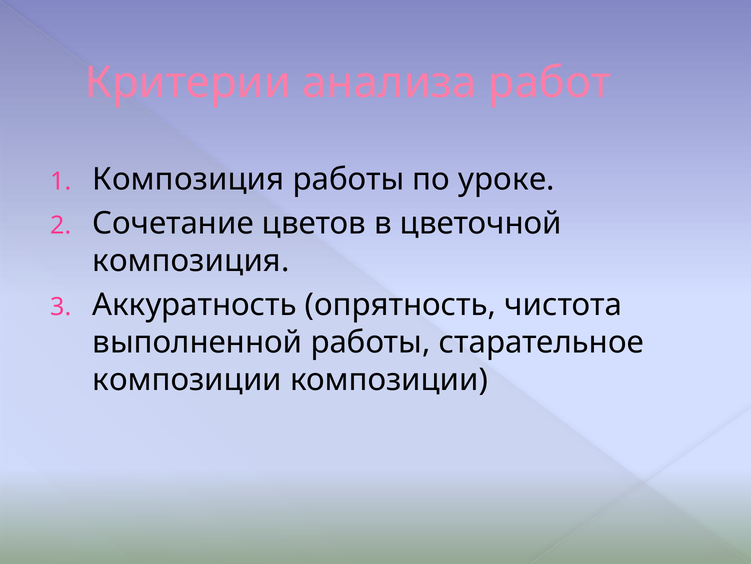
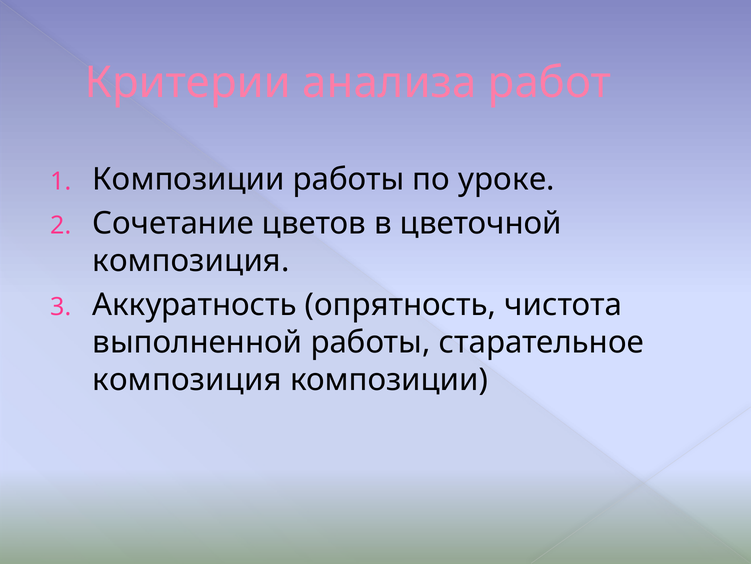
Композиция at (188, 179): Композиция -> Композиции
композиции at (187, 380): композиции -> композиция
